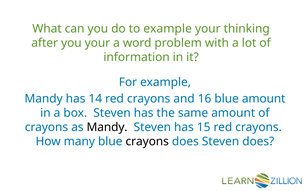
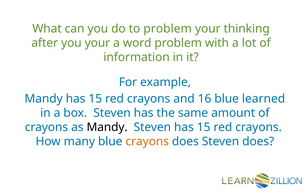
to example: example -> problem
Mandy has 14: 14 -> 15
blue amount: amount -> learned
crayons at (147, 142) colour: black -> orange
